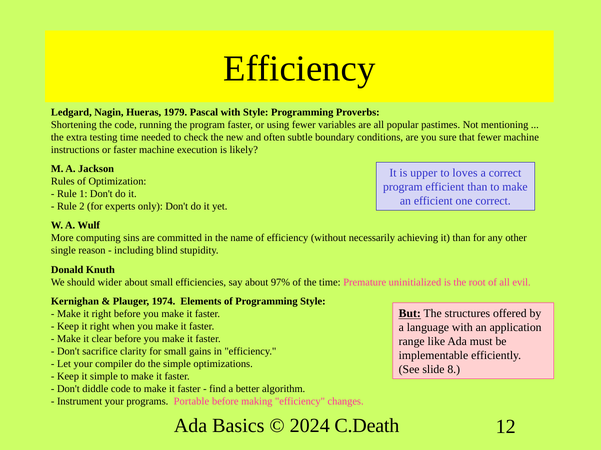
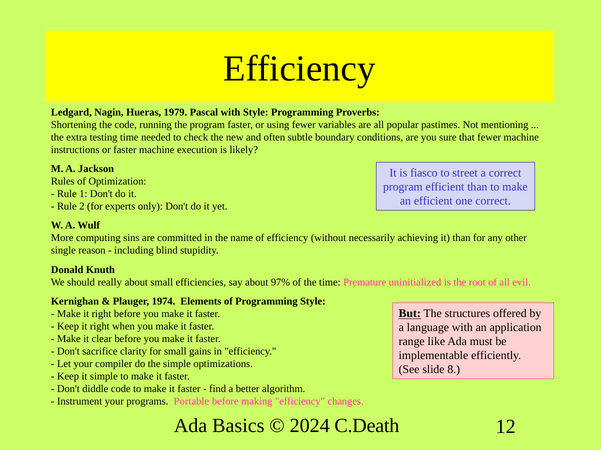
upper: upper -> fiasco
loves: loves -> street
wider: wider -> really
